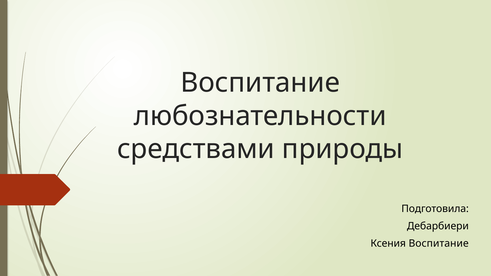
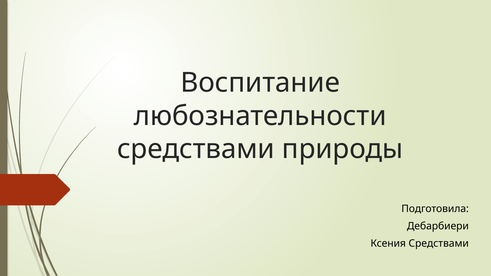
Ксения Воспитание: Воспитание -> Средствами
